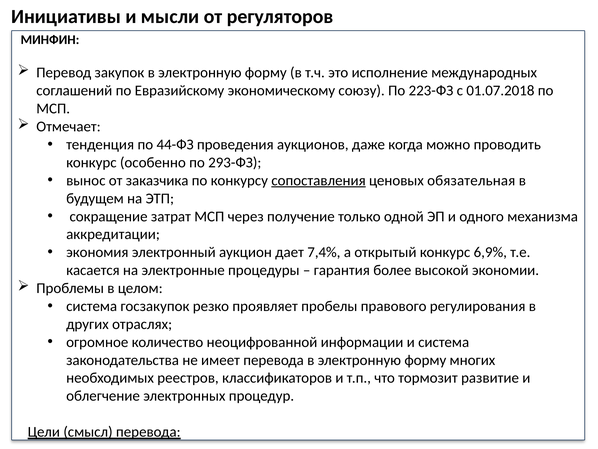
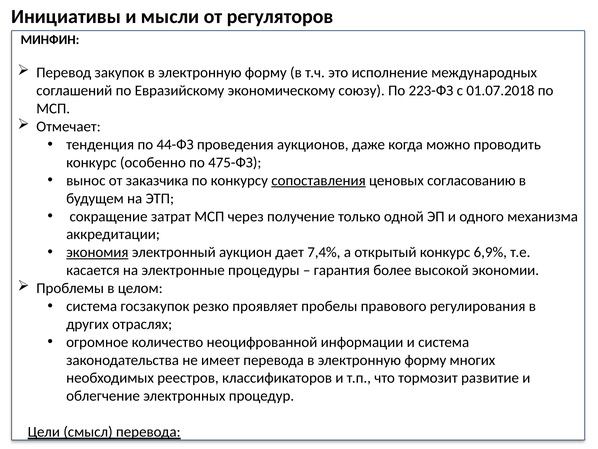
293-ФЗ: 293-ФЗ -> 475-ФЗ
обязательная: обязательная -> согласованию
экономия underline: none -> present
